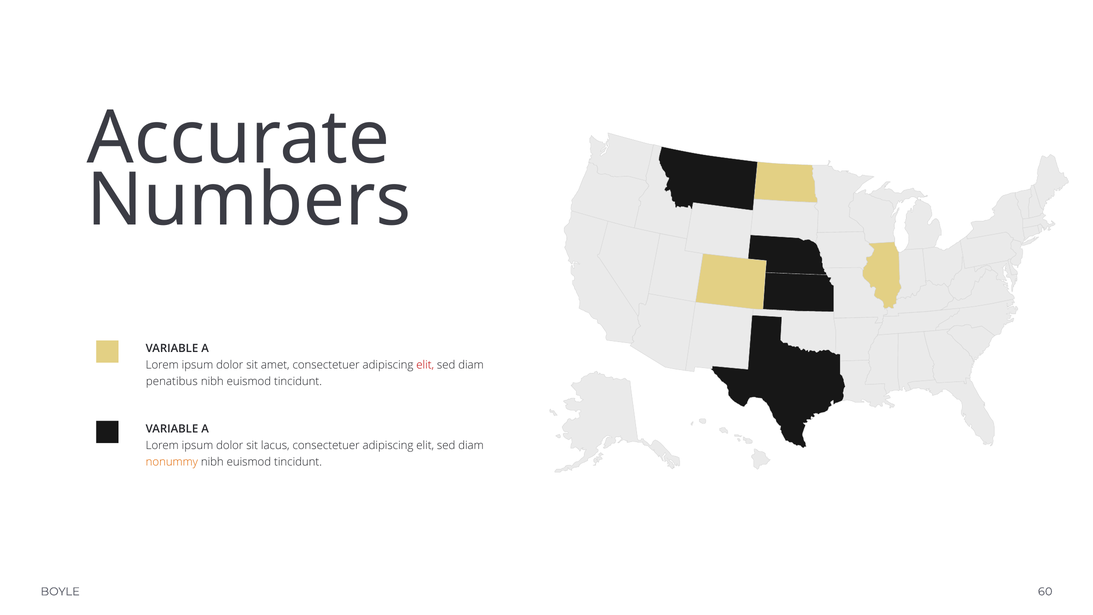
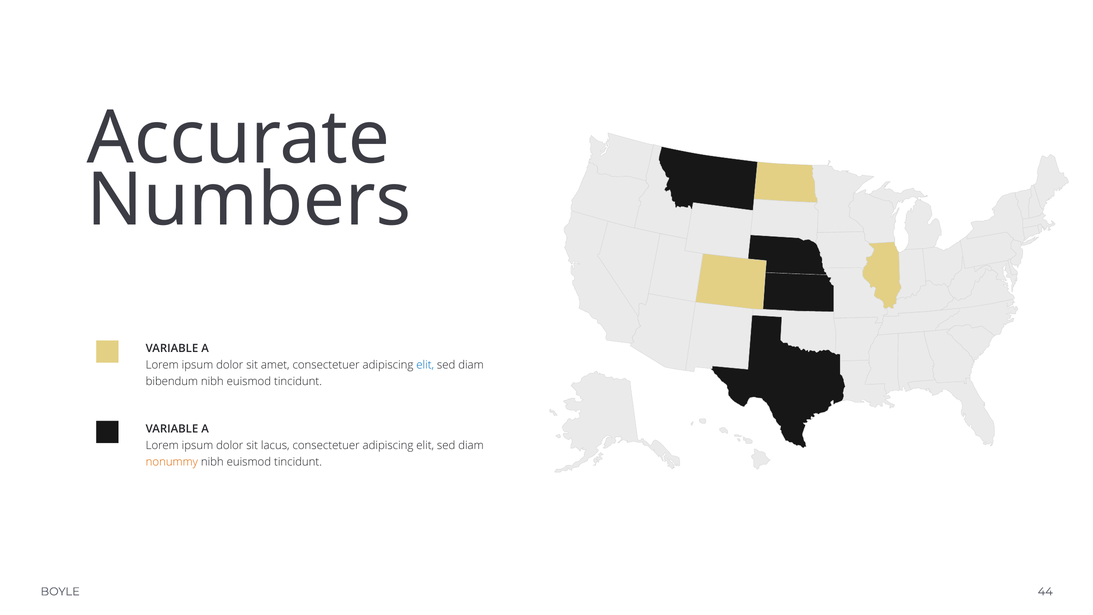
elit at (425, 365) colour: red -> blue
penatibus: penatibus -> bibendum
60: 60 -> 44
